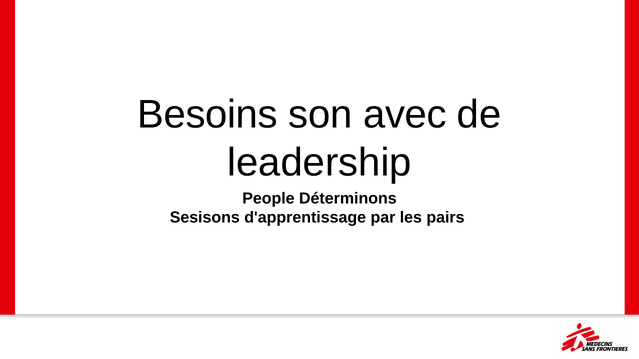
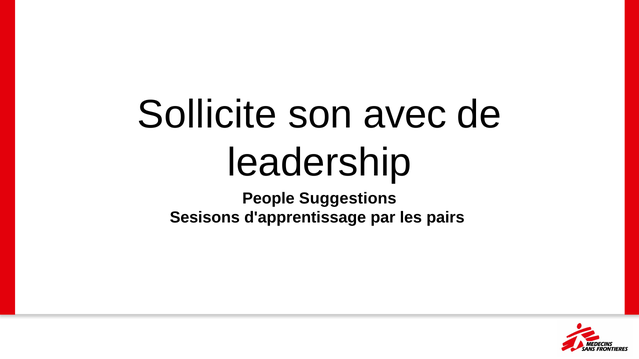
Besoins: Besoins -> Sollicite
Déterminons: Déterminons -> Suggestions
